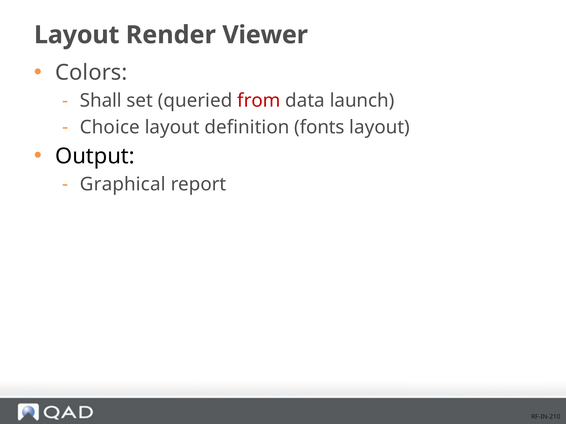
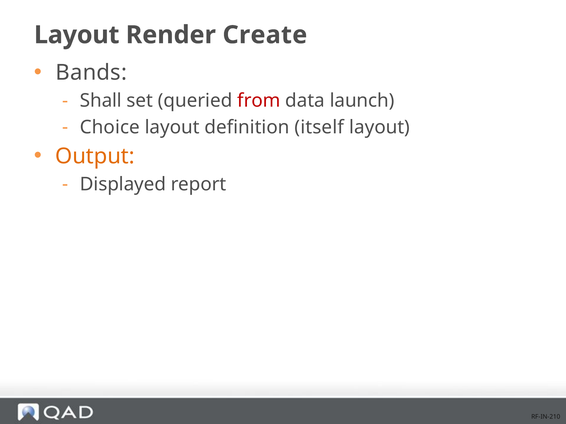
Viewer: Viewer -> Create
Colors: Colors -> Bands
fonts: fonts -> itself
Output colour: black -> orange
Graphical: Graphical -> Displayed
